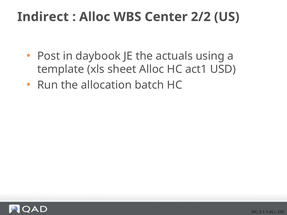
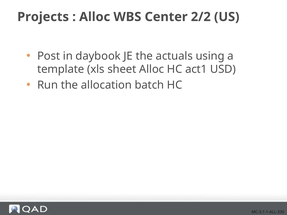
Indirect: Indirect -> Projects
